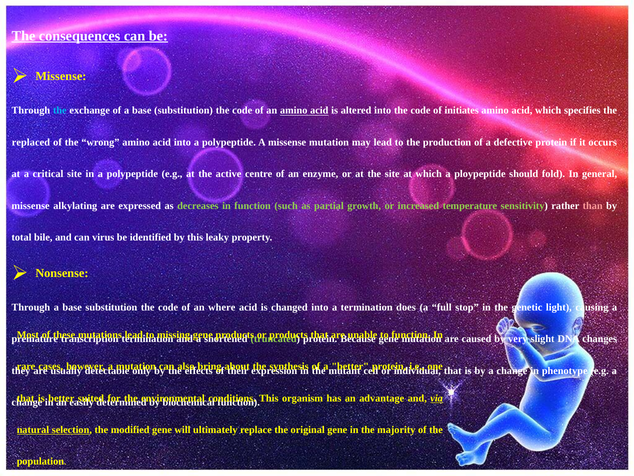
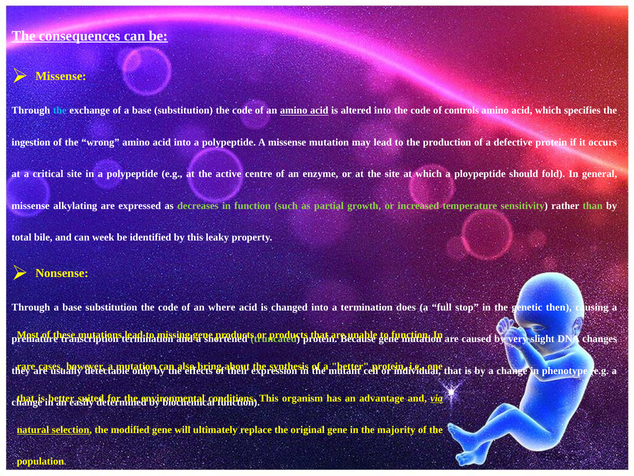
initiates: initiates -> controls
replaced: replaced -> ingestion
than colour: pink -> light green
virus: virus -> week
light: light -> then
